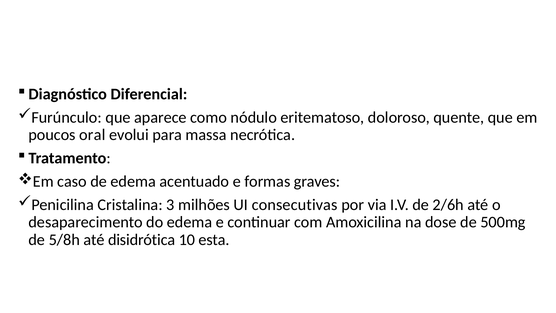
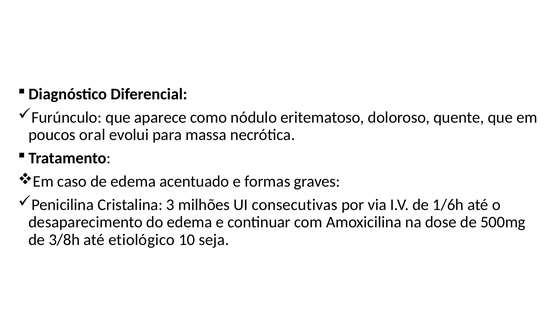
2/6h: 2/6h -> 1/6h
5/8h: 5/8h -> 3/8h
disidrótica: disidrótica -> etiológico
esta: esta -> seja
